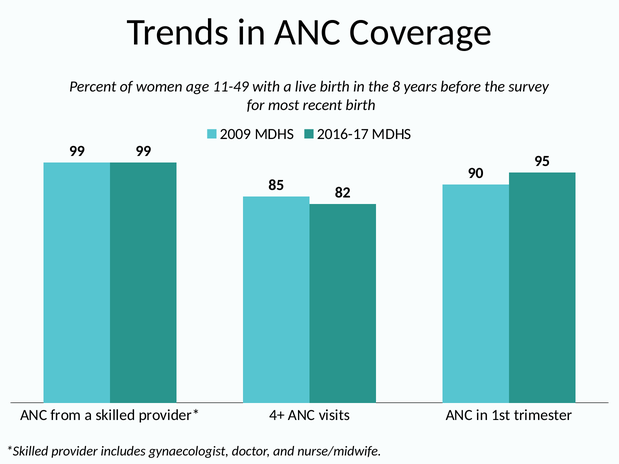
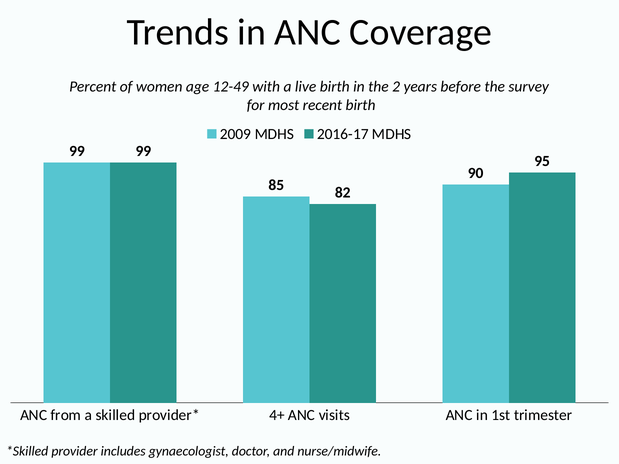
11-49: 11-49 -> 12-49
8: 8 -> 2
